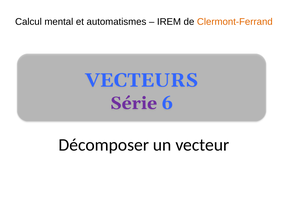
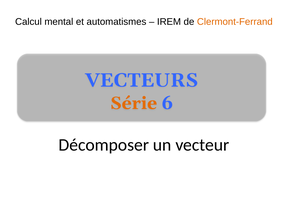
Série colour: purple -> orange
